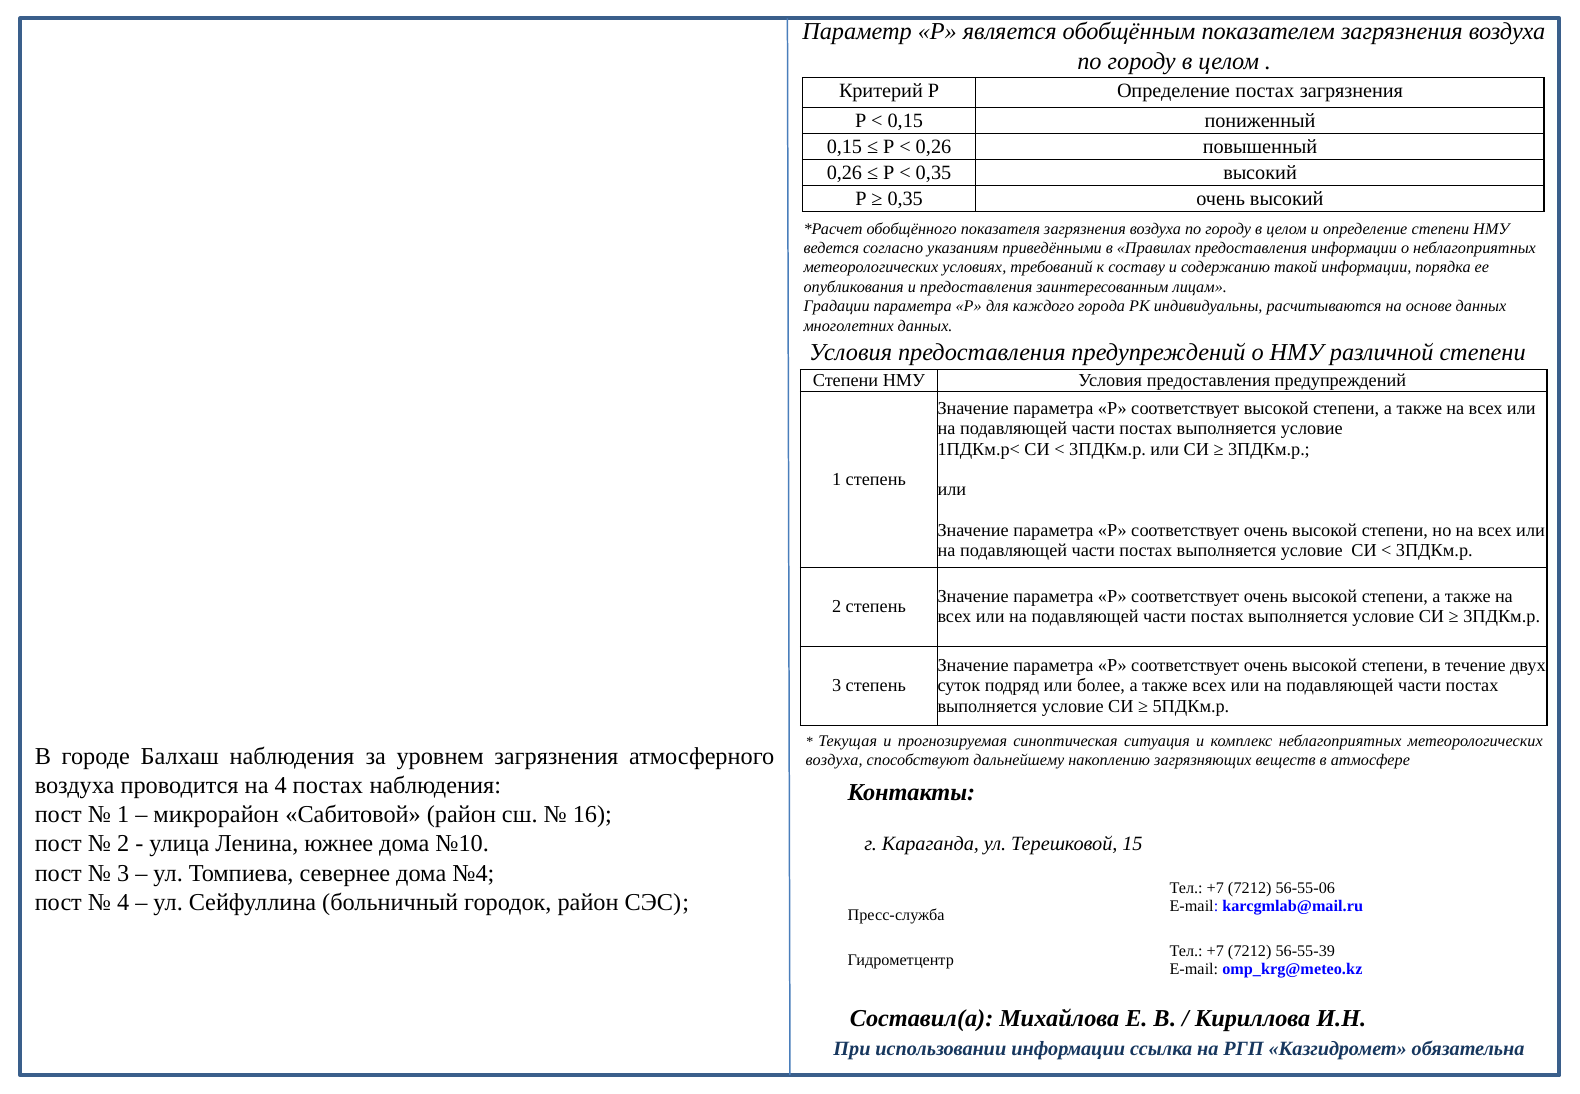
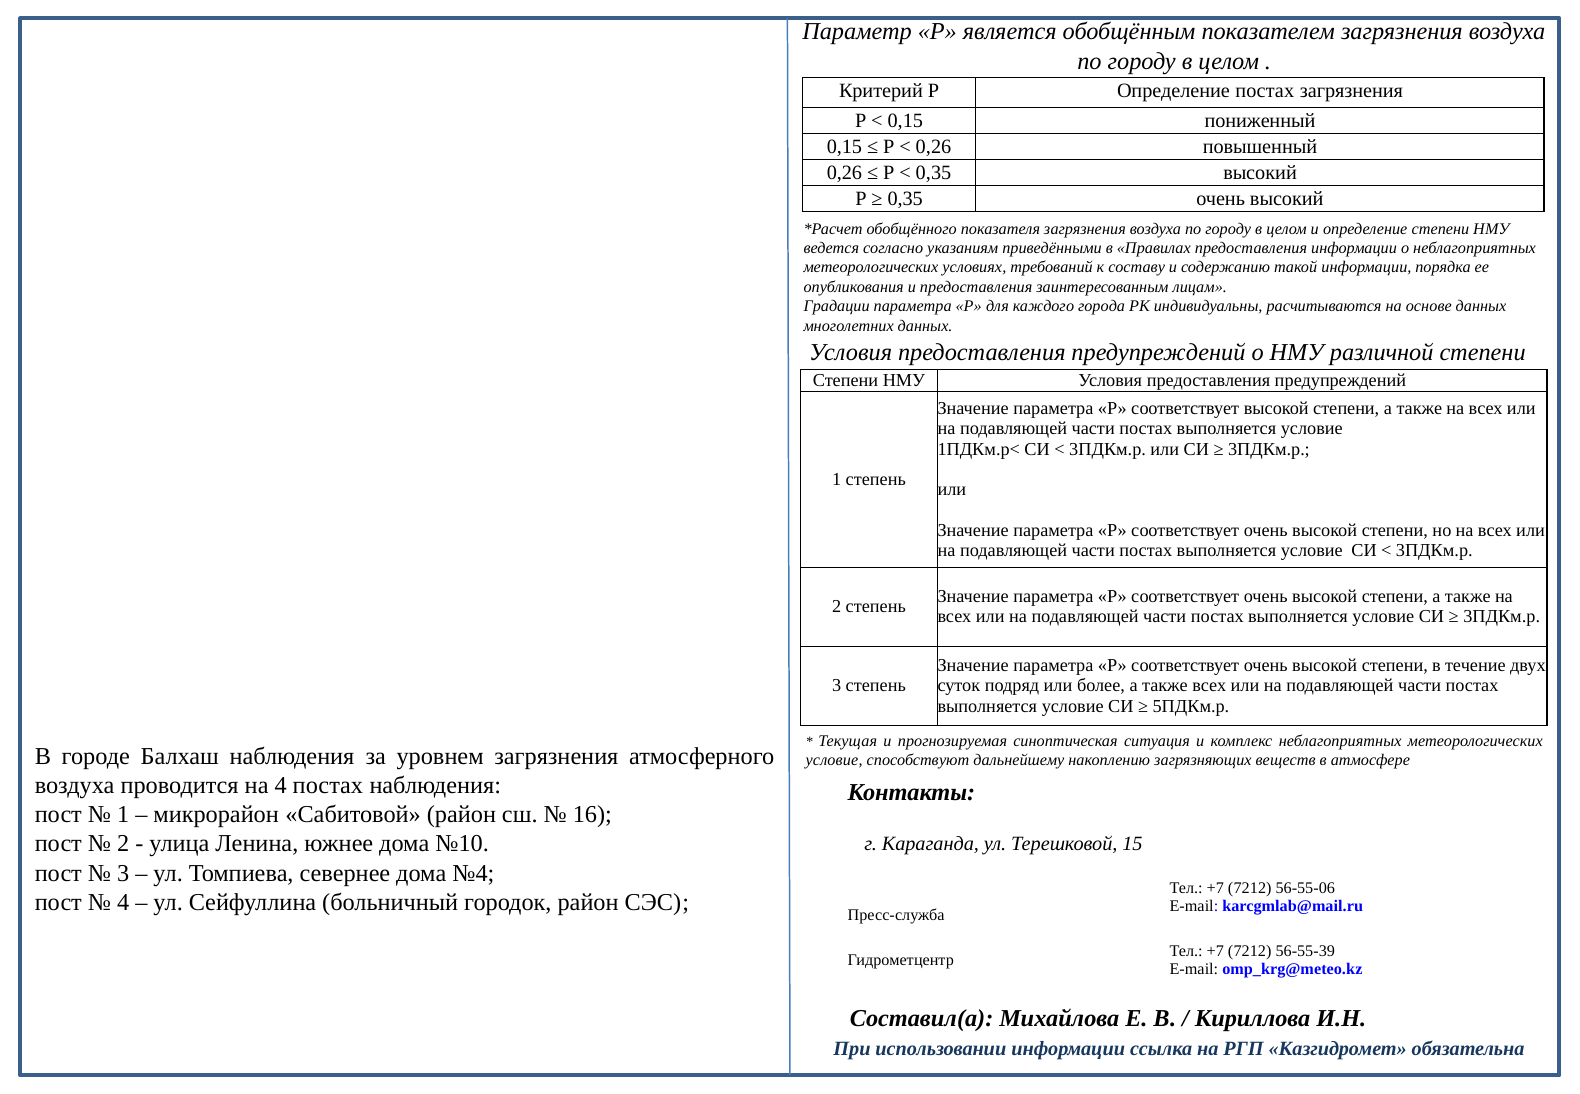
воздуха at (834, 760): воздуха -> условие
